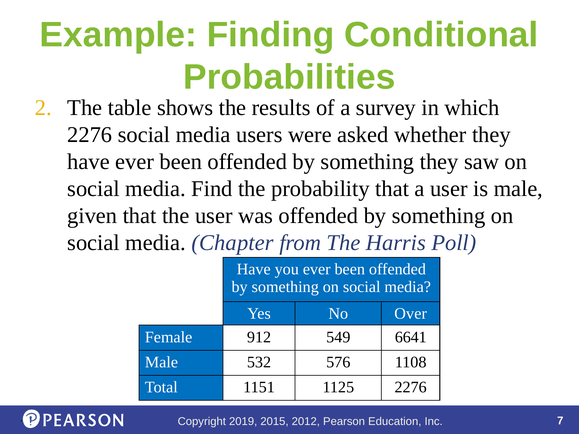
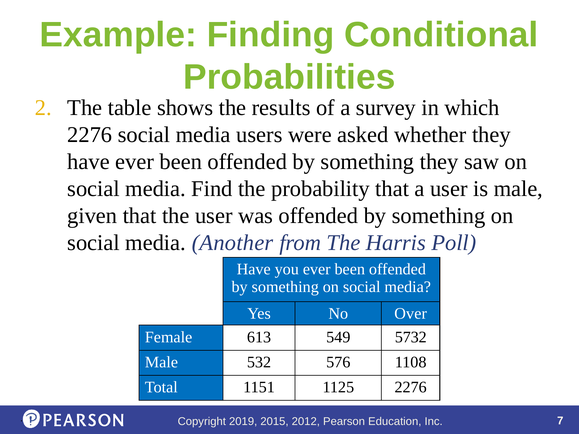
Chapter: Chapter -> Another
912: 912 -> 613
6641: 6641 -> 5732
